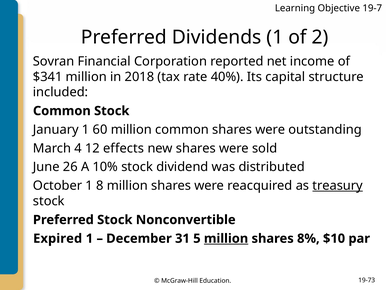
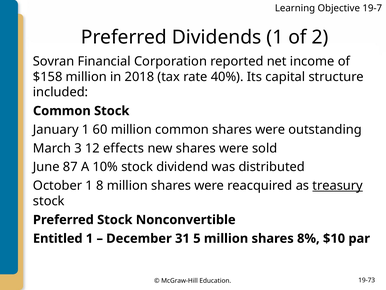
$341: $341 -> $158
4: 4 -> 3
26: 26 -> 87
Expired: Expired -> Entitled
million at (226, 238) underline: present -> none
